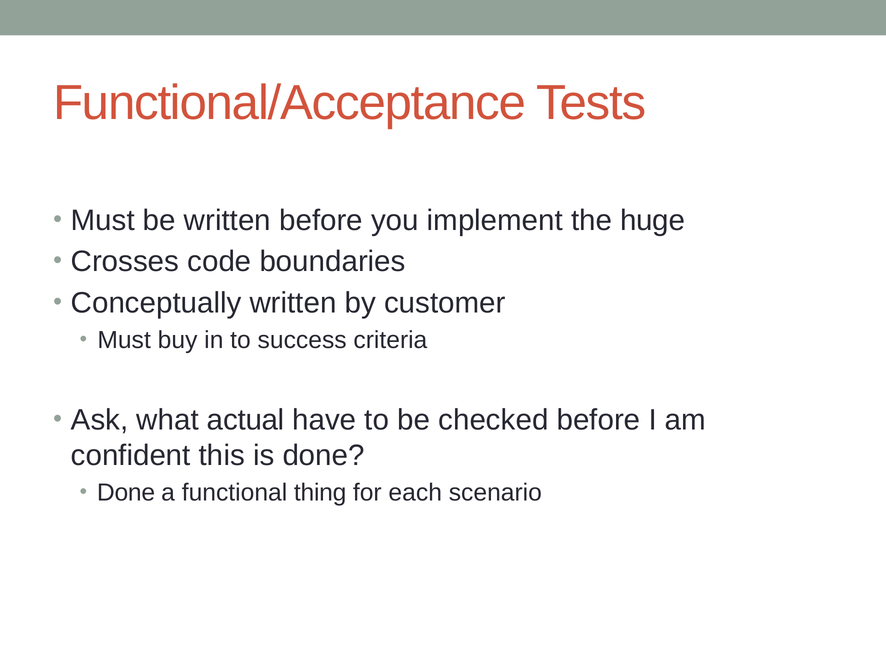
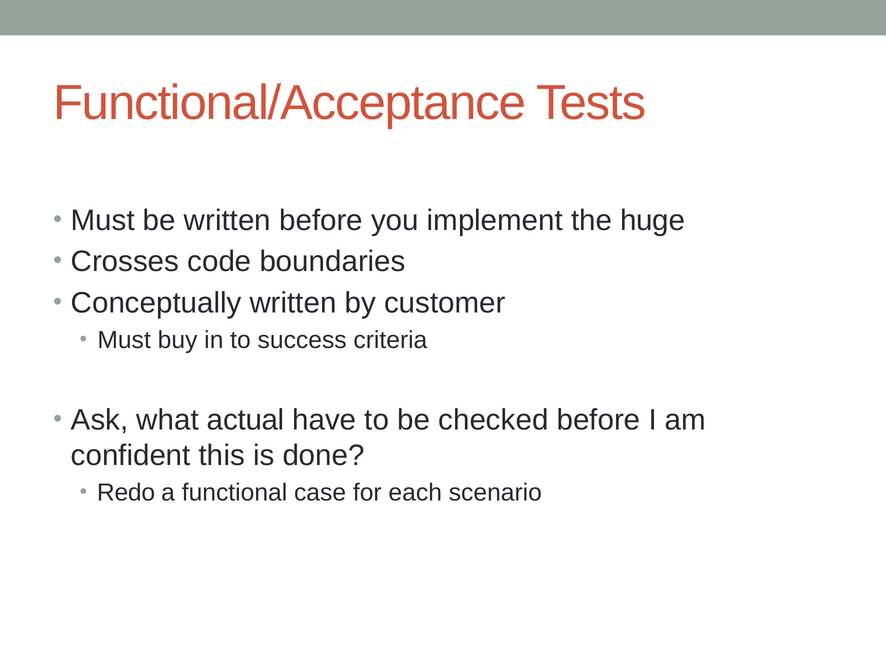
Done at (126, 493): Done -> Redo
thing: thing -> case
